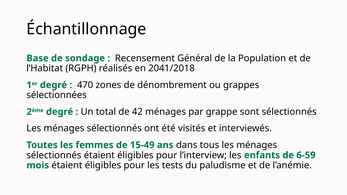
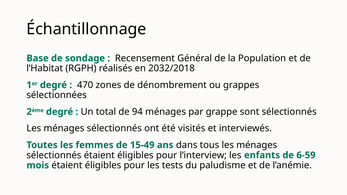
2041/2018: 2041/2018 -> 2032/2018
42: 42 -> 94
